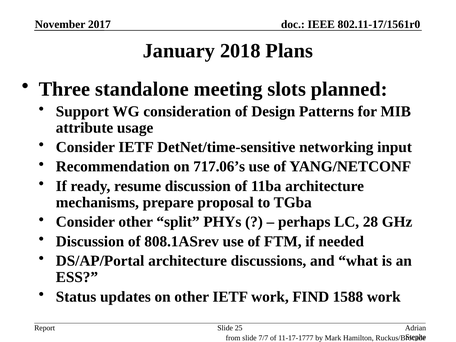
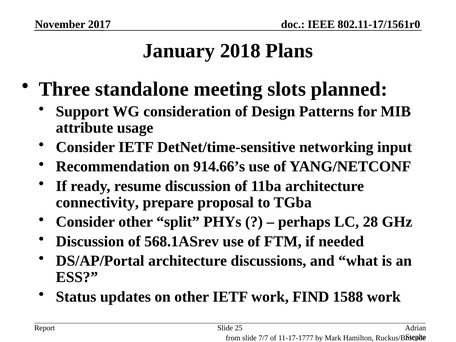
717.06’s: 717.06’s -> 914.66’s
mechanisms: mechanisms -> connectivity
808.1ASrev: 808.1ASrev -> 568.1ASrev
